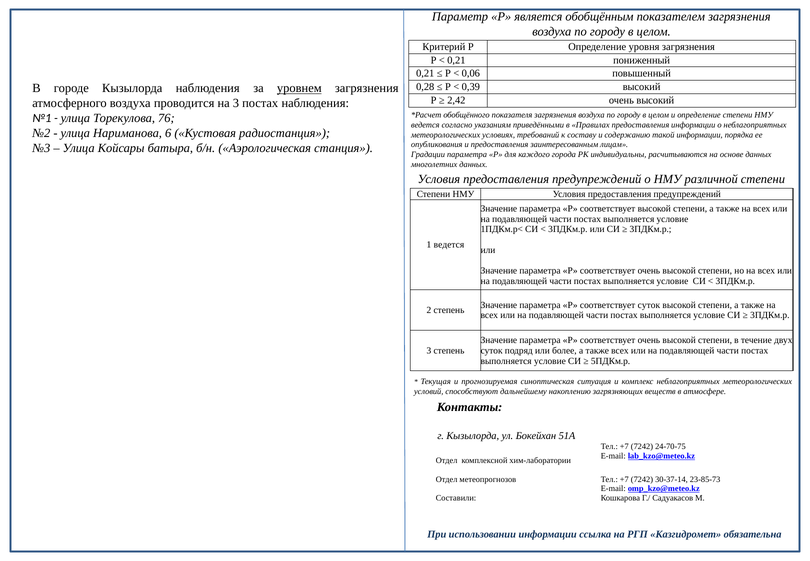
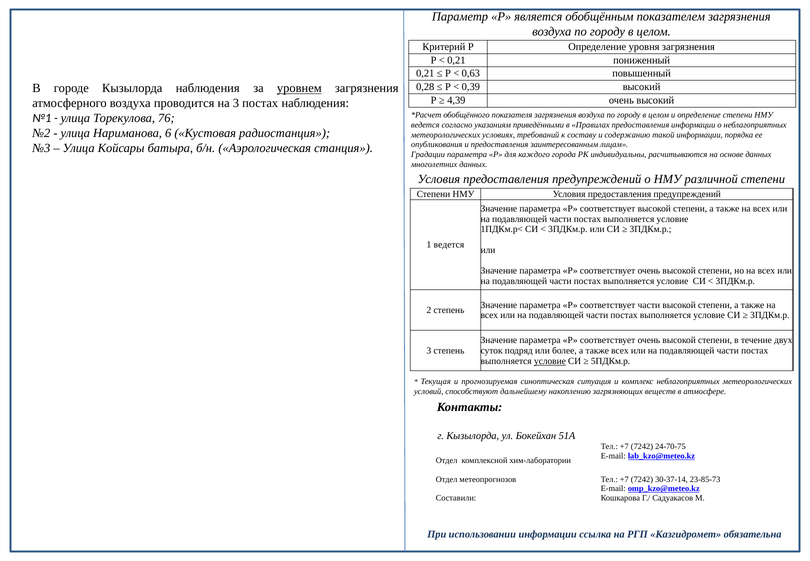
0,06: 0,06 -> 0,63
2,42: 2,42 -> 4,39
соответствует суток: суток -> части
условие at (550, 361) underline: none -> present
